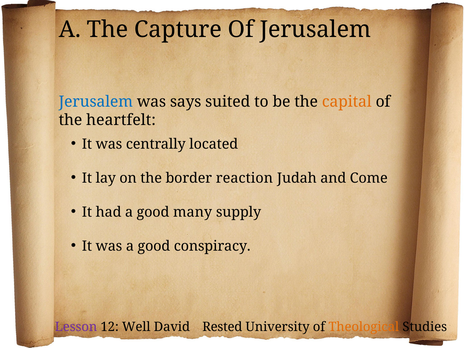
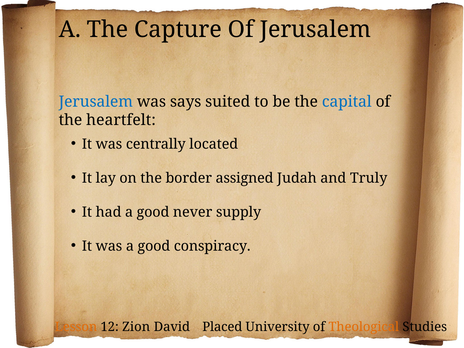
capital colour: orange -> blue
reaction: reaction -> assigned
Come: Come -> Truly
many: many -> never
Lesson colour: purple -> orange
Well: Well -> Zion
Rested: Rested -> Placed
